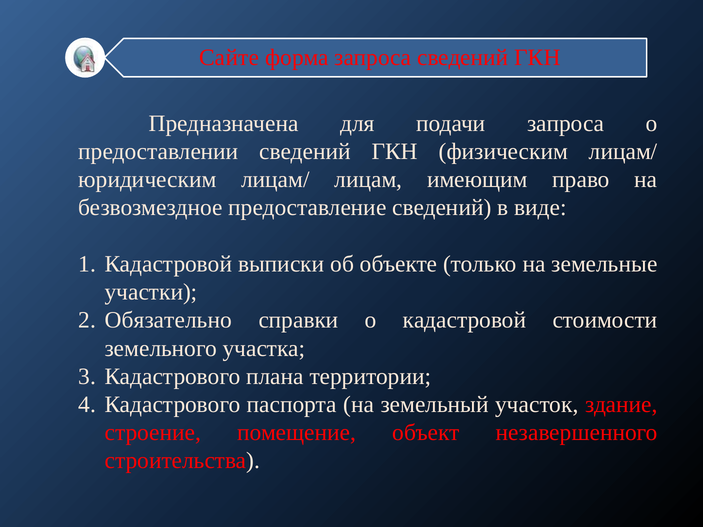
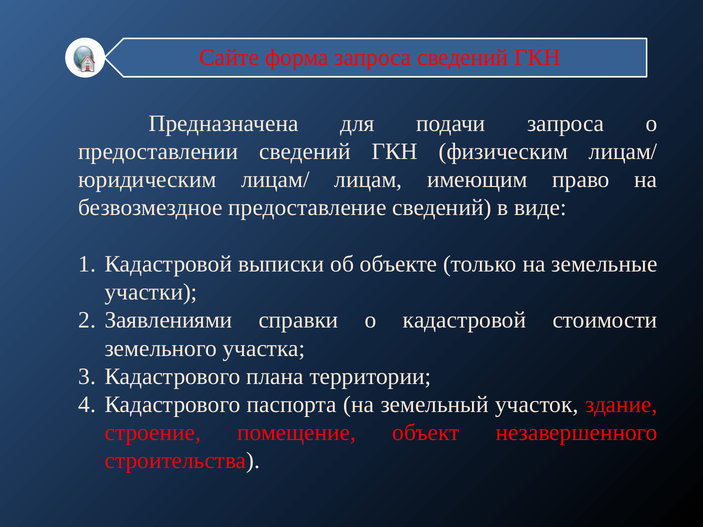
Обязательно: Обязательно -> Заявлениями
